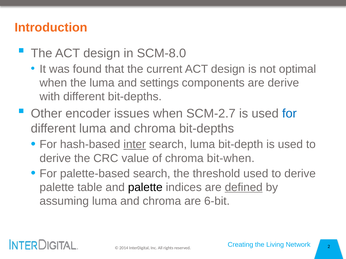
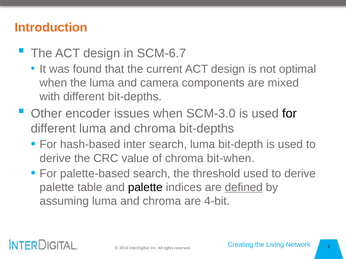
SCM-8.0: SCM-8.0 -> SCM-6.7
settings: settings -> camera
are derive: derive -> mixed
SCM-2.7: SCM-2.7 -> SCM-3.0
for at (289, 114) colour: blue -> black
inter underline: present -> none
6-bit: 6-bit -> 4-bit
